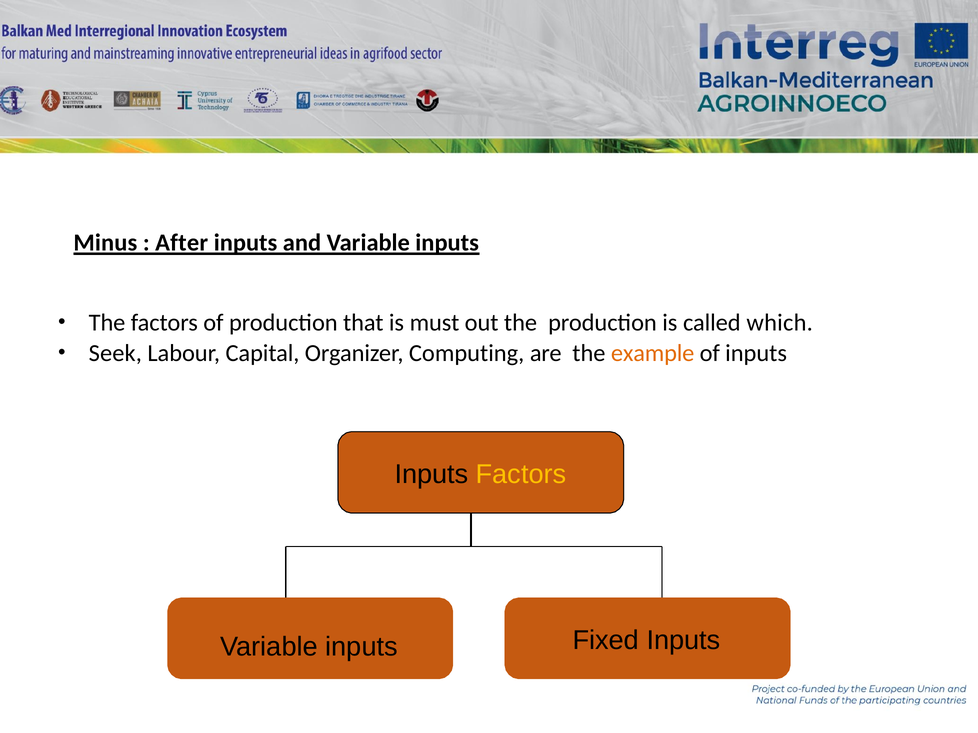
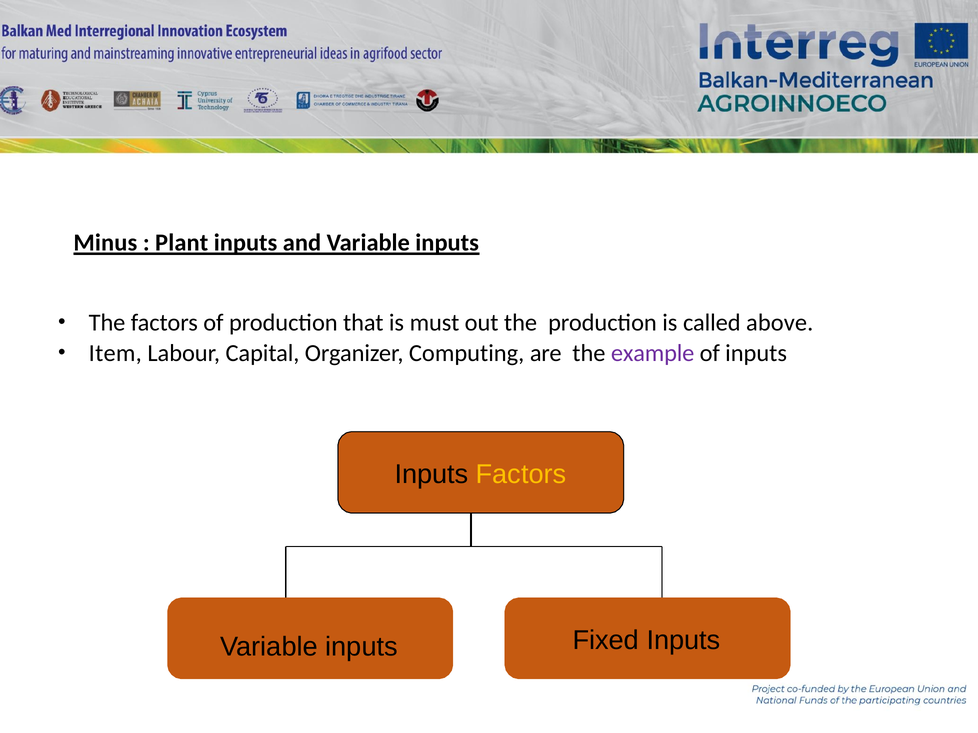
After: After -> Plant
which: which -> above
Seek: Seek -> Item
example colour: orange -> purple
